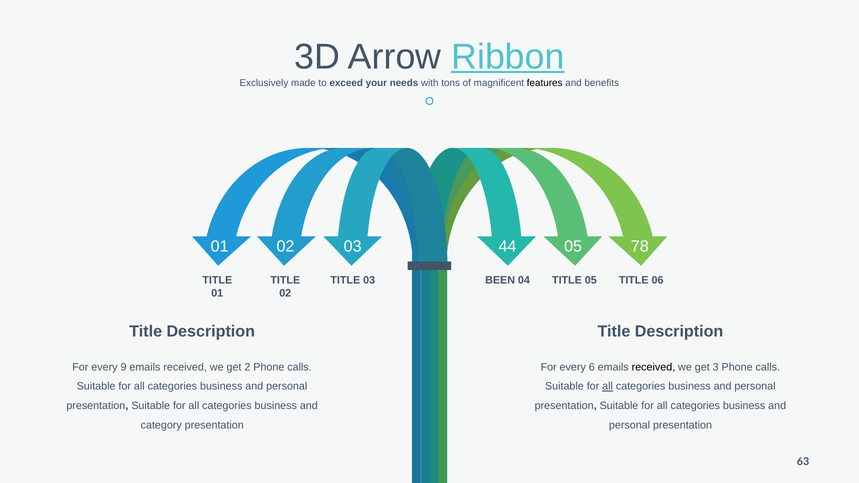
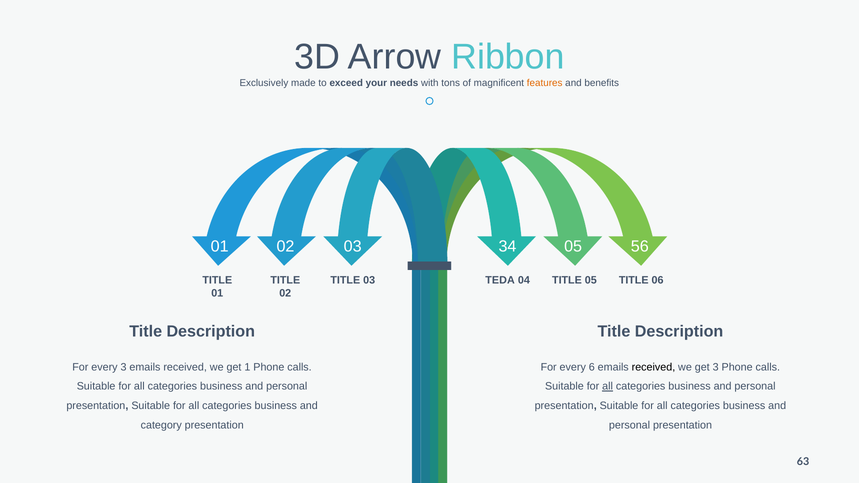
Ribbon underline: present -> none
features colour: black -> orange
44: 44 -> 34
78: 78 -> 56
BEEN: BEEN -> TEDA
every 9: 9 -> 3
2: 2 -> 1
